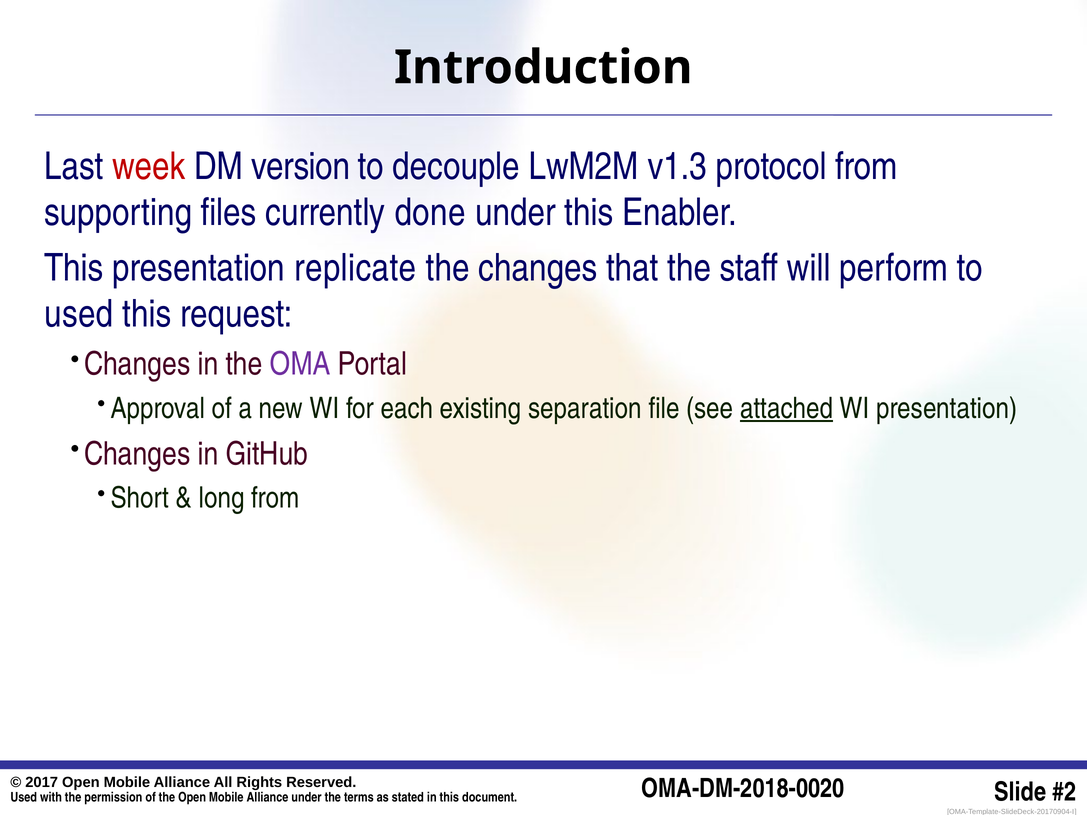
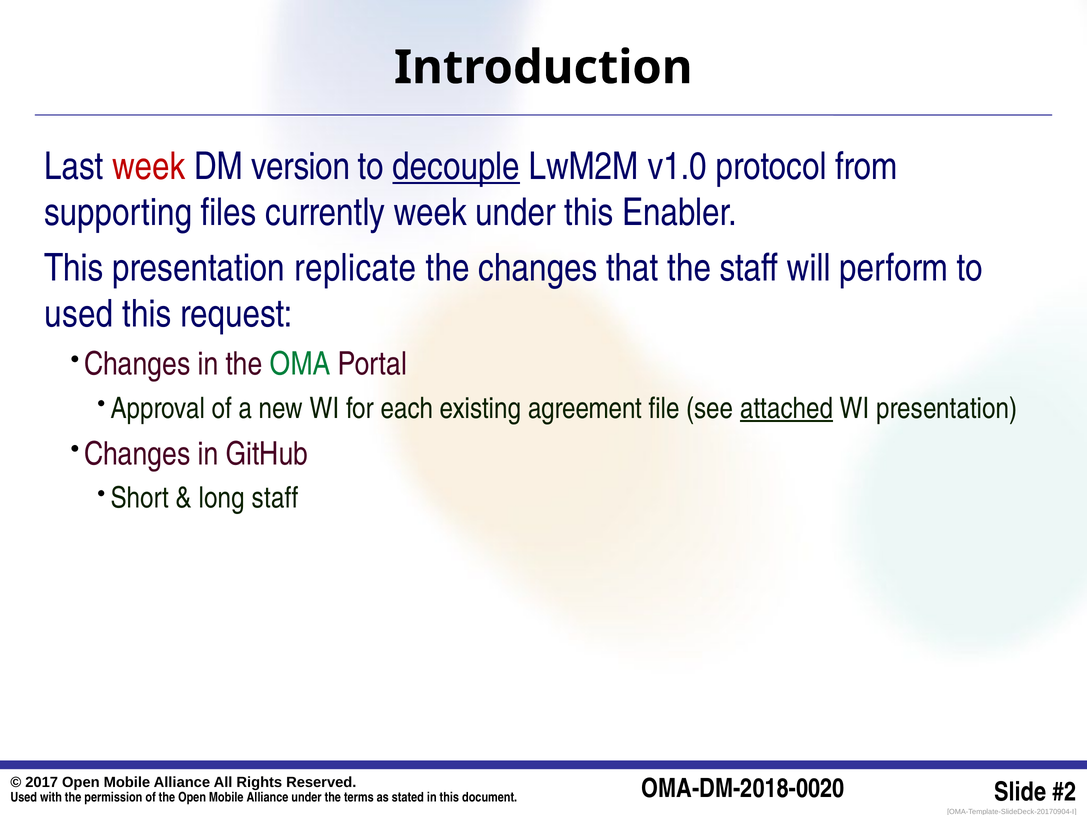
decouple underline: none -> present
v1.3: v1.3 -> v1.0
currently done: done -> week
OMA colour: purple -> green
separation: separation -> agreement
long from: from -> staff
